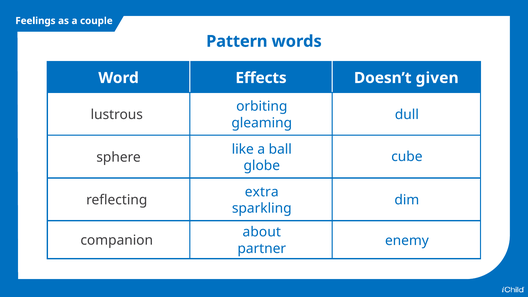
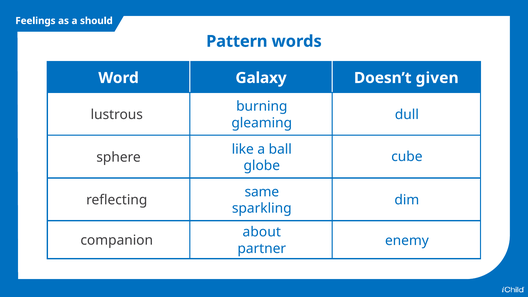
couple: couple -> should
Effects: Effects -> Galaxy
orbiting: orbiting -> burning
extra: extra -> same
